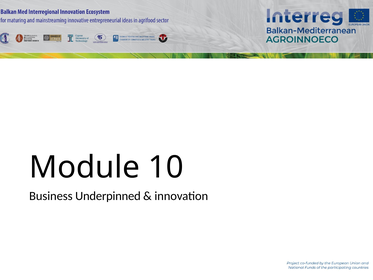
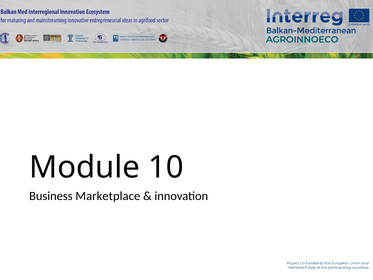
Underpinned: Underpinned -> Marketplace
